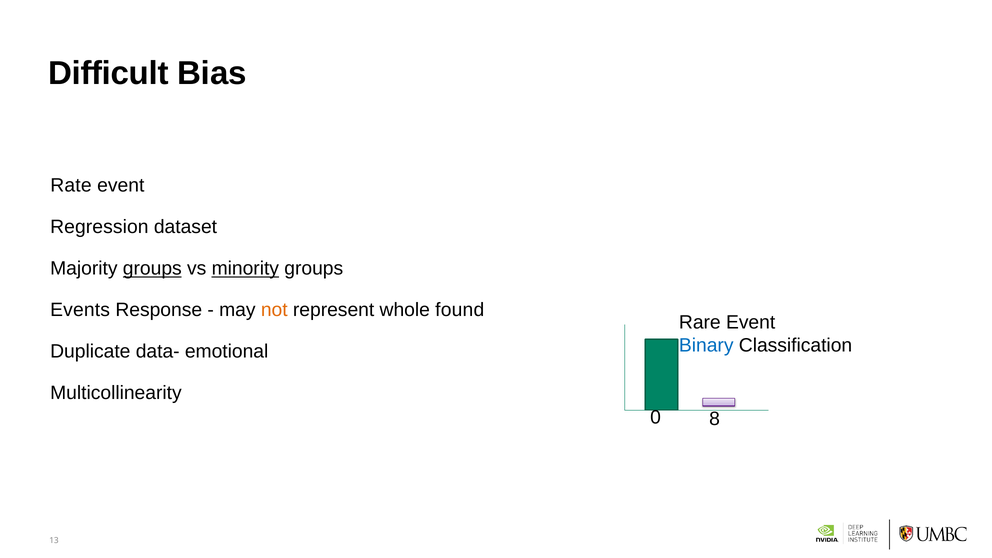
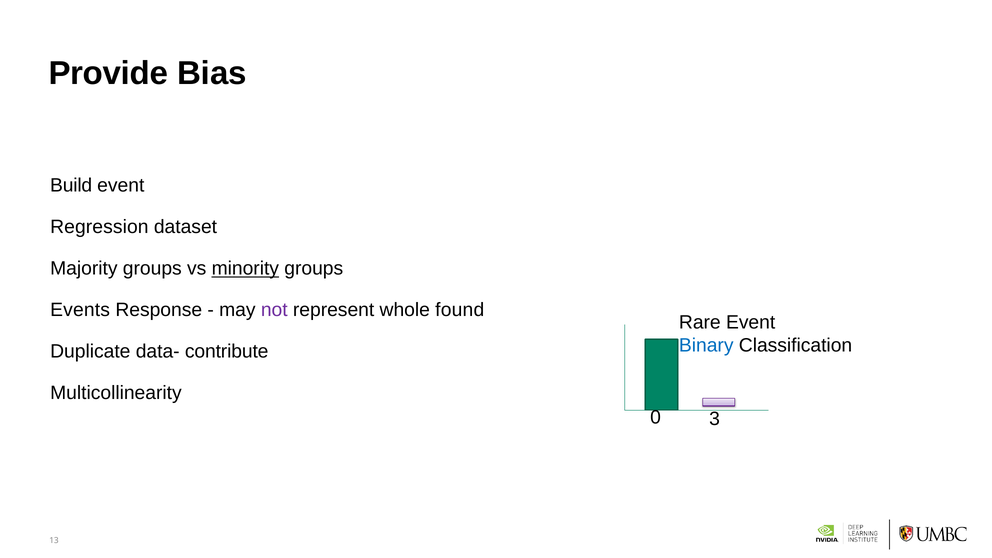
Difficult: Difficult -> Provide
Rate: Rate -> Build
groups at (152, 269) underline: present -> none
not colour: orange -> purple
emotional: emotional -> contribute
8: 8 -> 3
